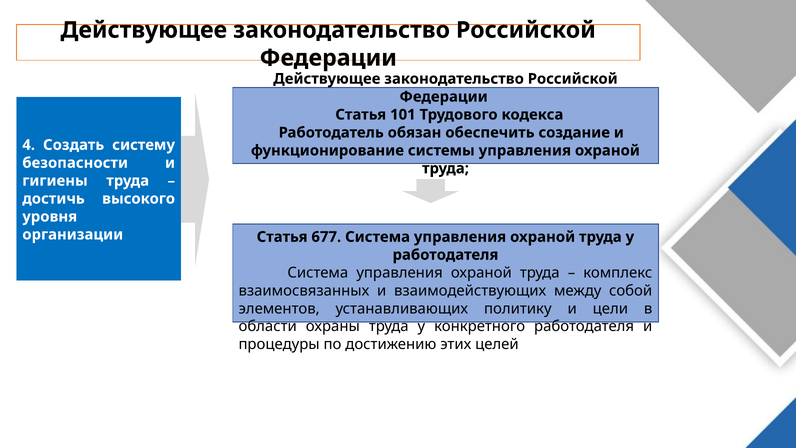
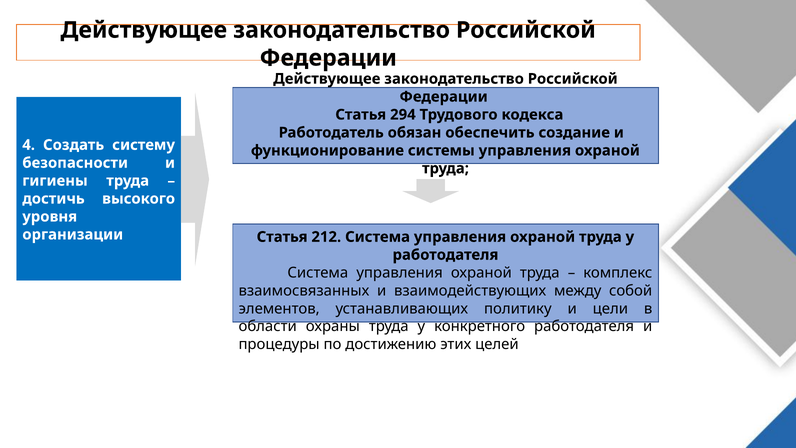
101: 101 -> 294
677: 677 -> 212
